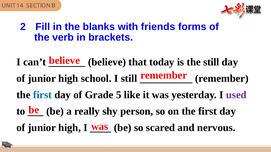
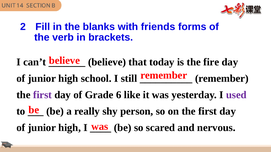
the still: still -> fire
first at (42, 95) colour: blue -> purple
5: 5 -> 6
